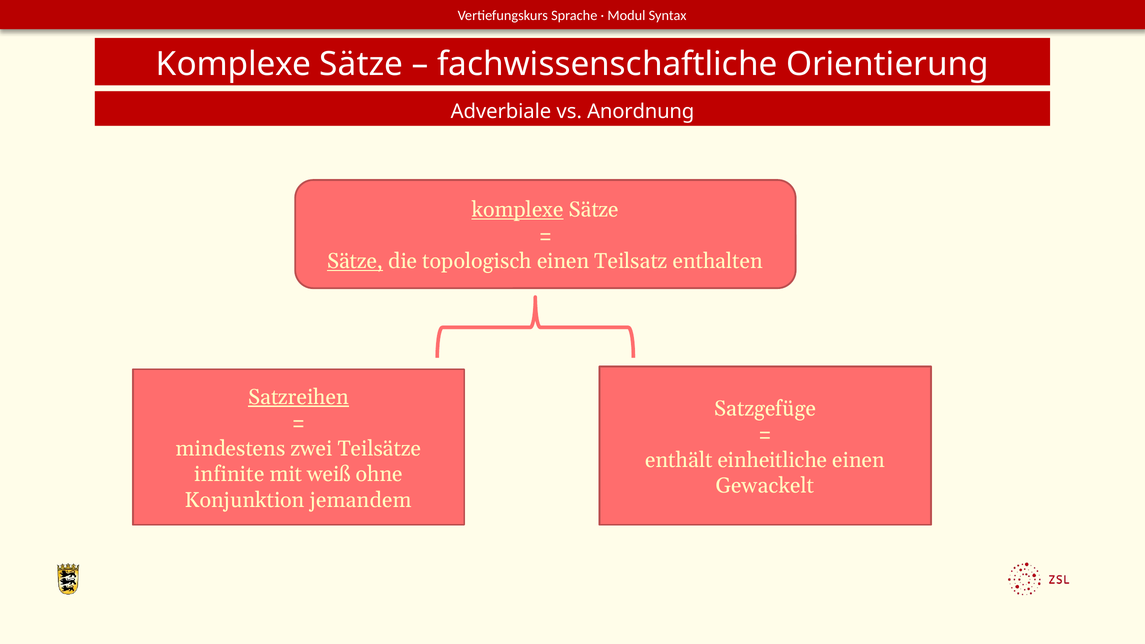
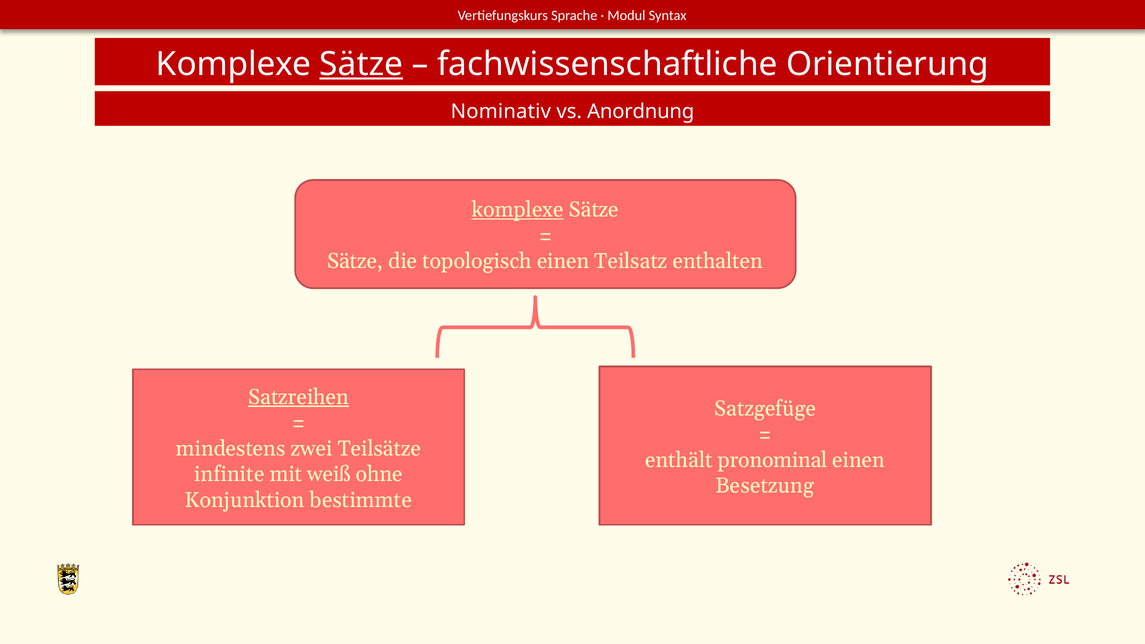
Sätze at (361, 64) underline: none -> present
Adverbiale: Adverbiale -> Nominativ
Sätze at (355, 261) underline: present -> none
einheitliche: einheitliche -> pronominal
Gewackelt: Gewackelt -> Besetzung
jemandem: jemandem -> bestimmte
